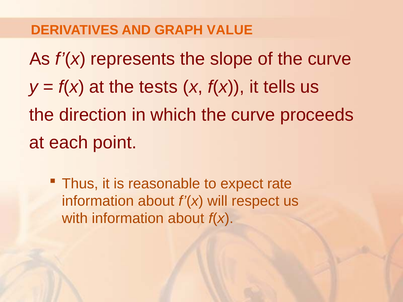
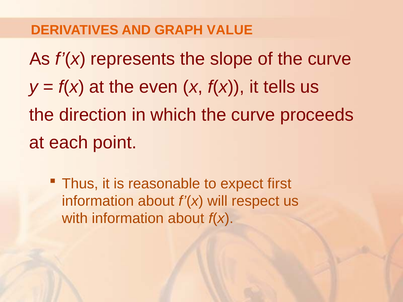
tests: tests -> even
rate: rate -> first
